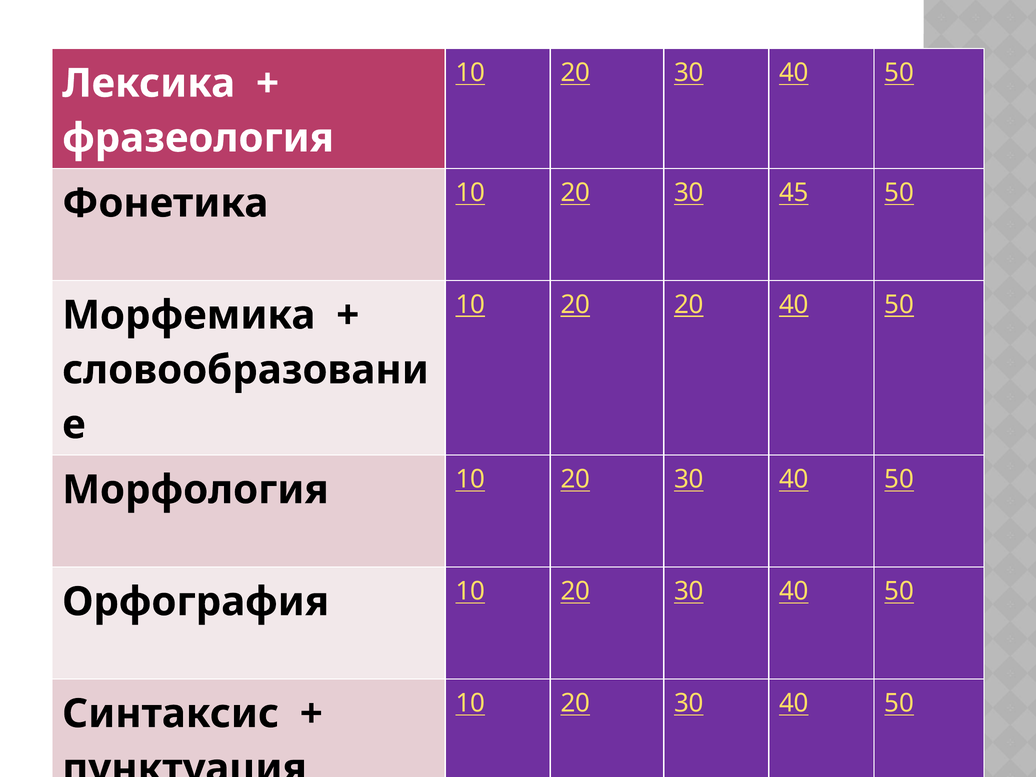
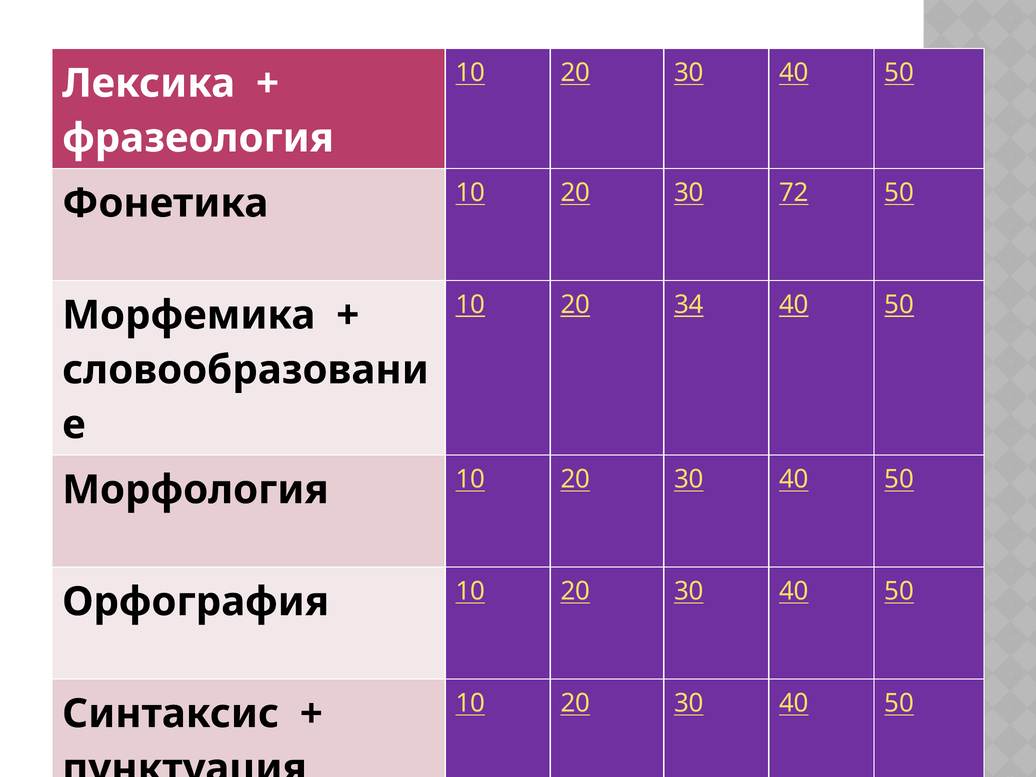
45: 45 -> 72
20 20: 20 -> 34
